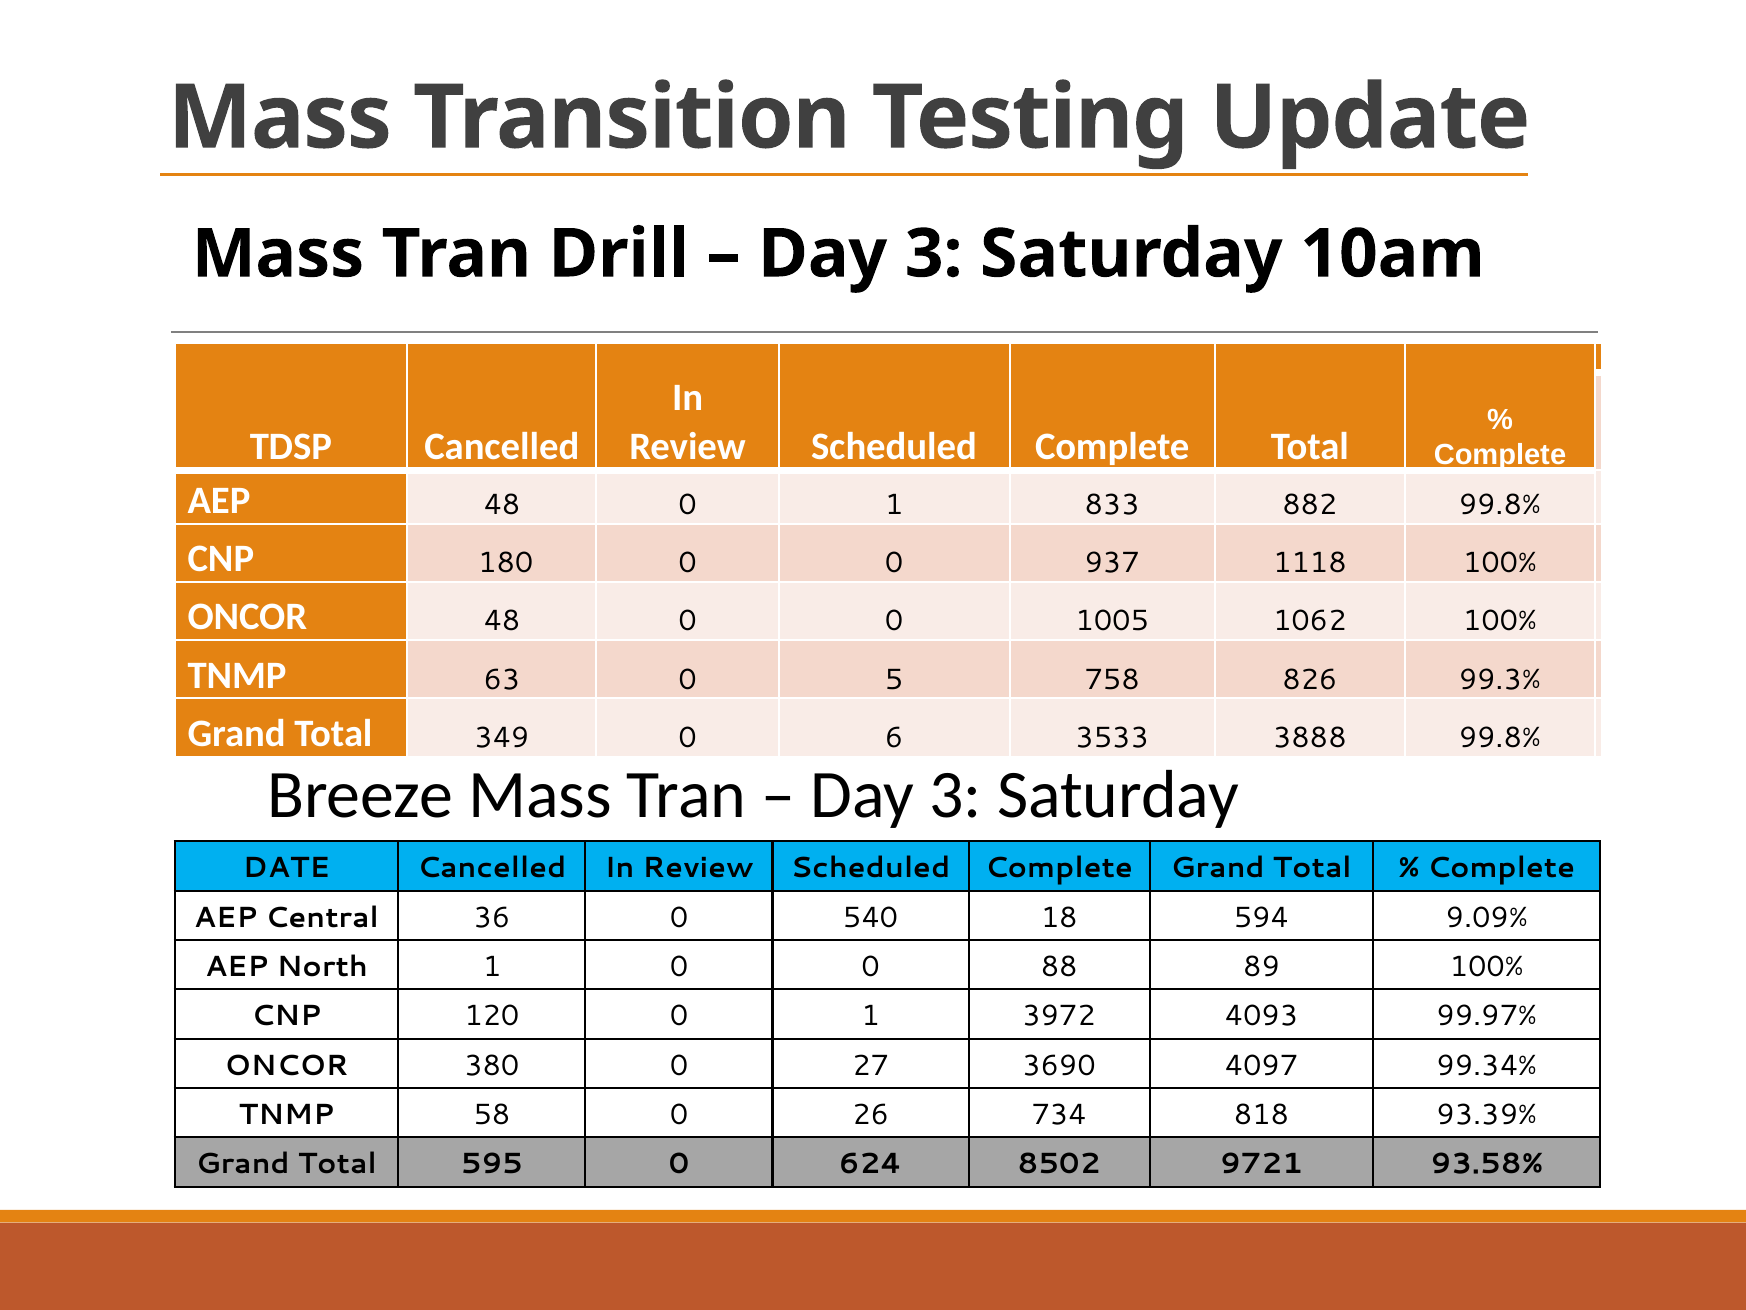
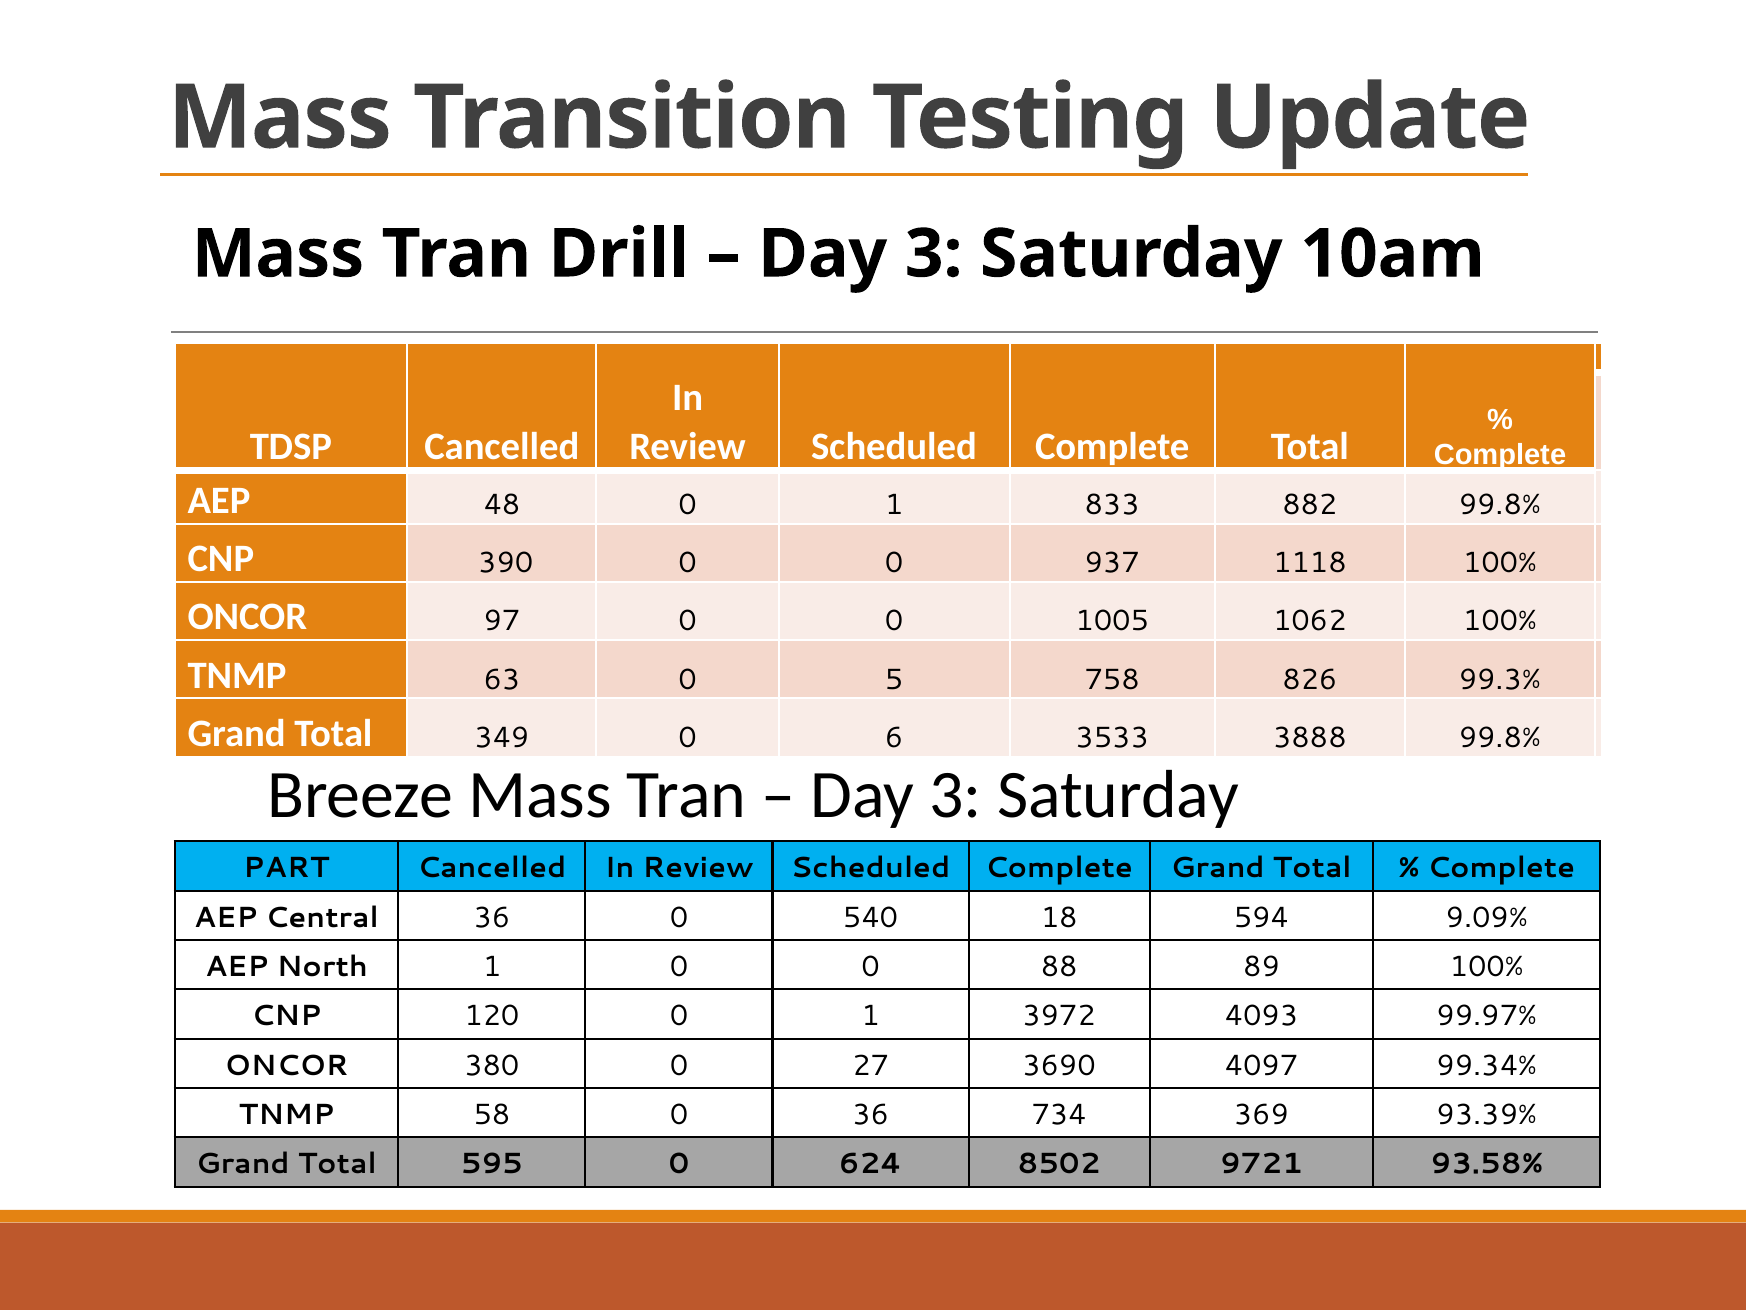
180: 180 -> 390
ONCOR 48: 48 -> 97
DATE: DATE -> PART
0 26: 26 -> 36
818: 818 -> 369
